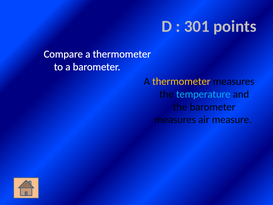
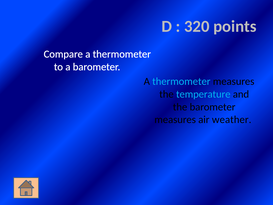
301: 301 -> 320
thermometer at (181, 81) colour: yellow -> light blue
measure: measure -> weather
